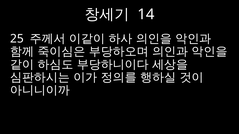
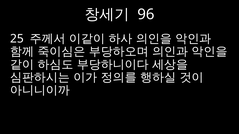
14: 14 -> 96
